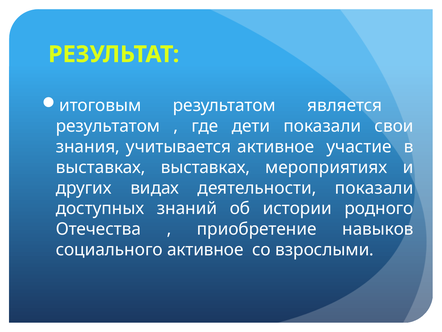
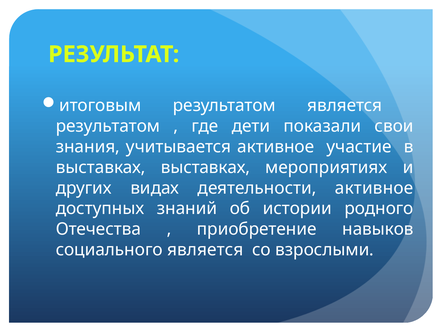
деятельности показали: показали -> активное
социального активное: активное -> является
